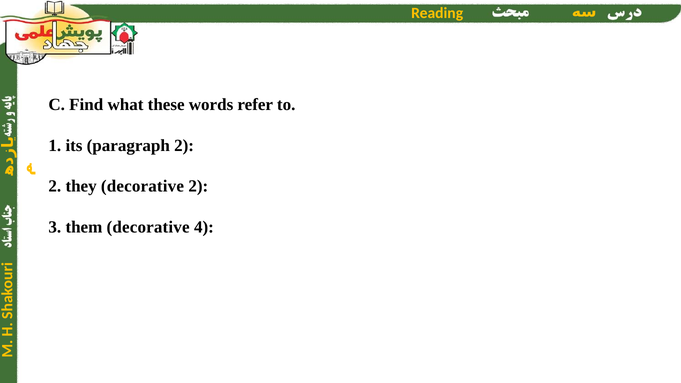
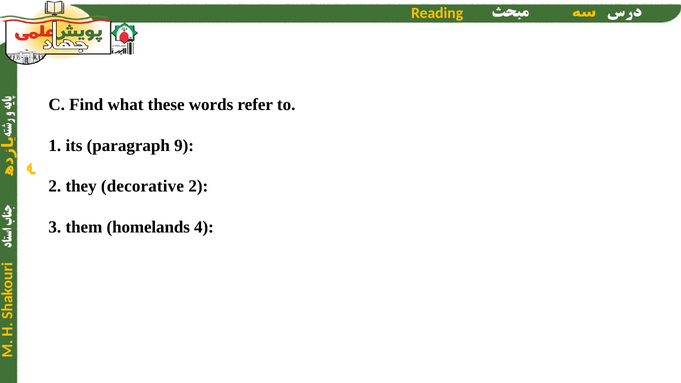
paragraph 2: 2 -> 9
them decorative: decorative -> homelands
